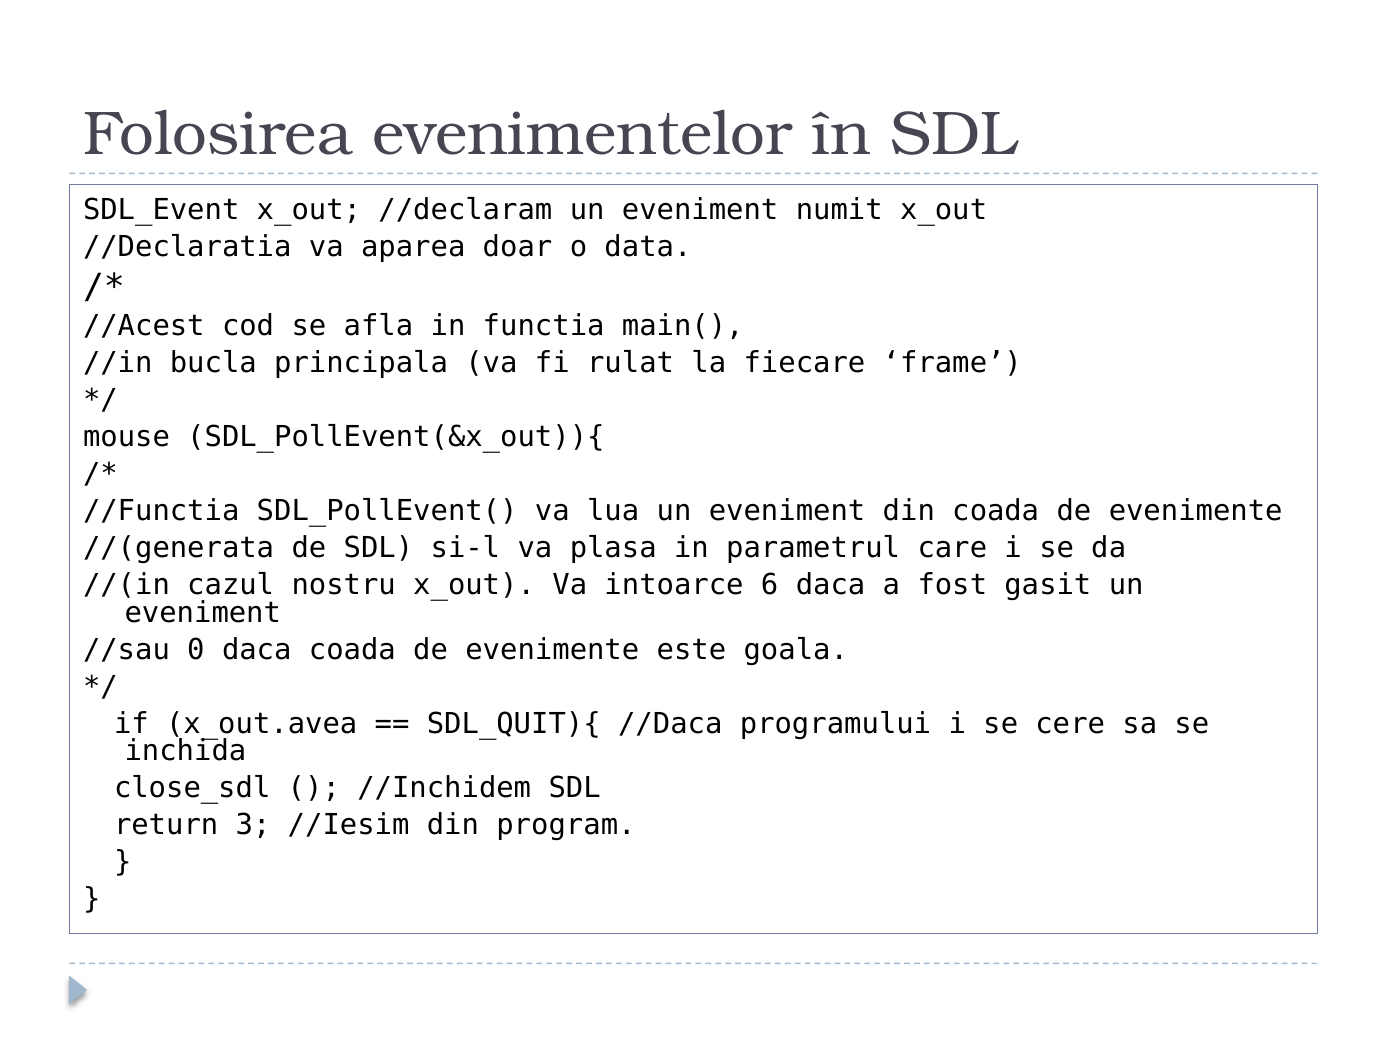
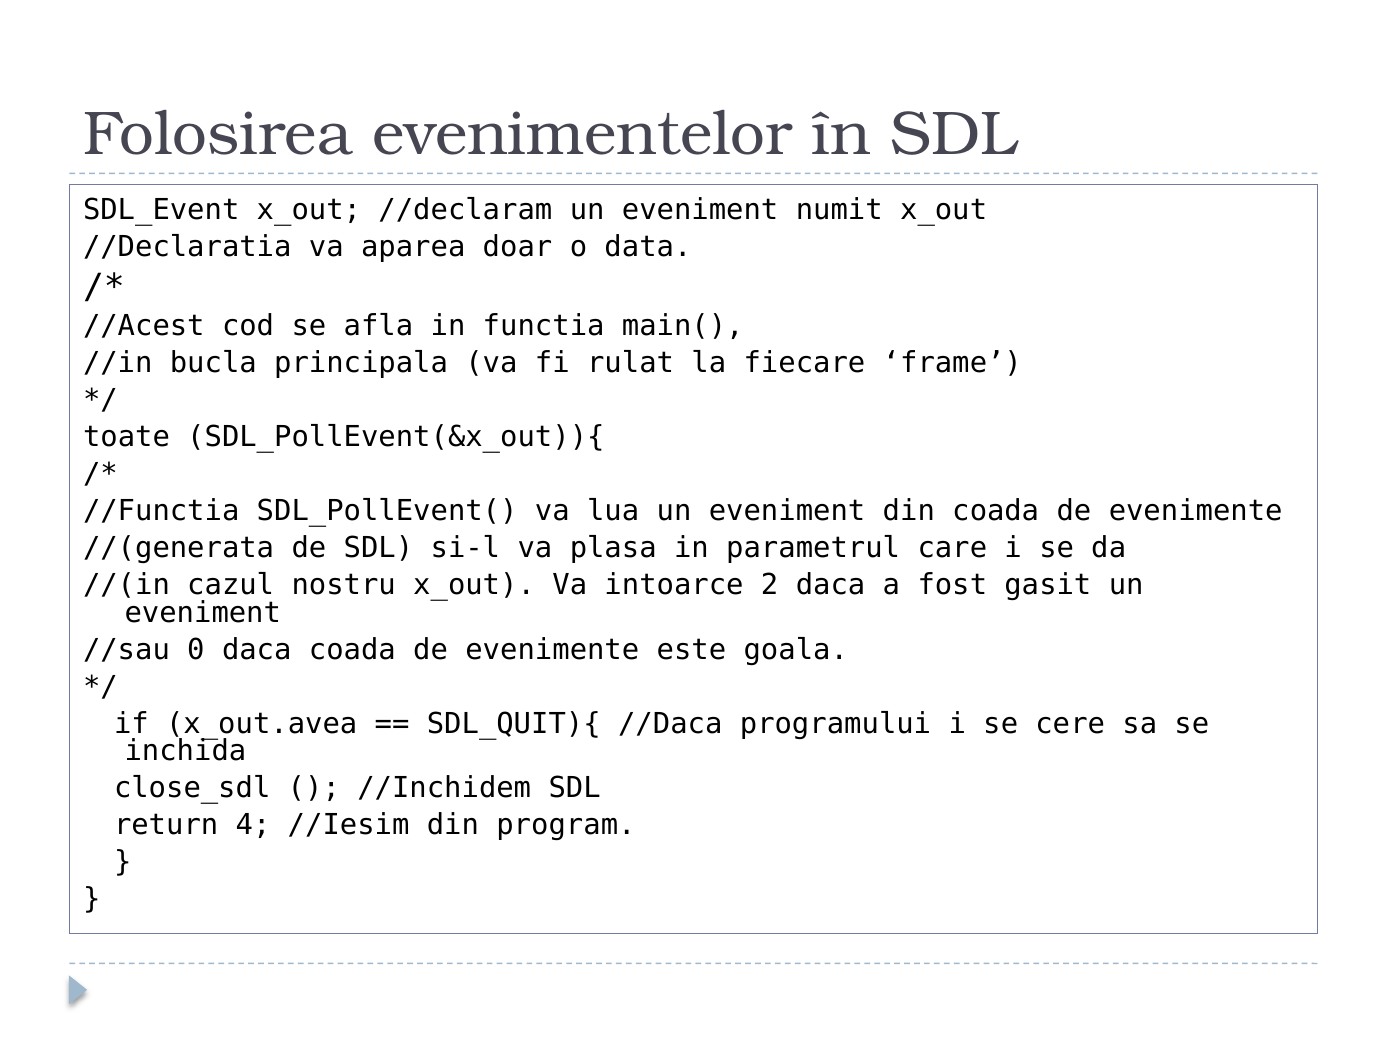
mouse: mouse -> toate
6: 6 -> 2
3: 3 -> 4
